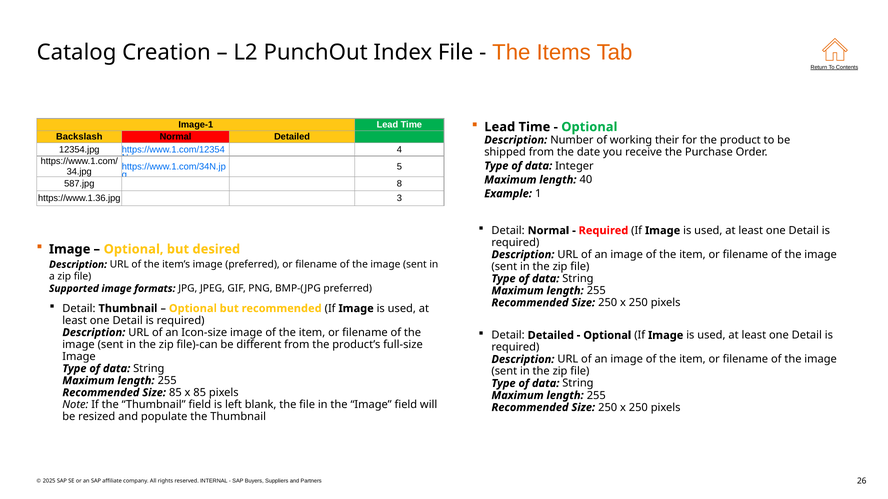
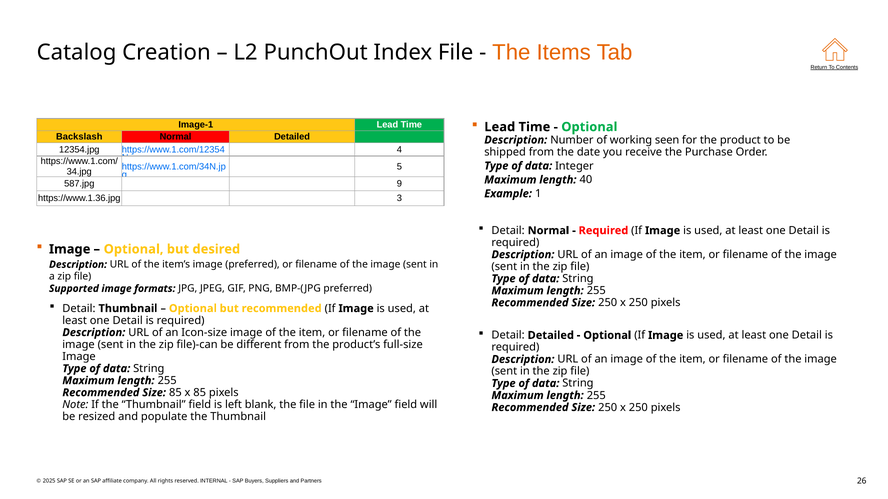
their: their -> seen
8: 8 -> 9
